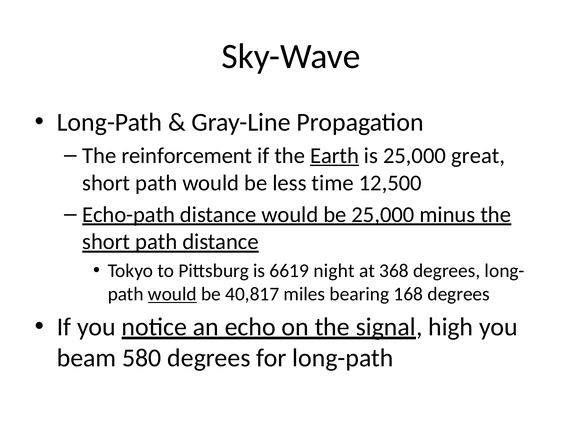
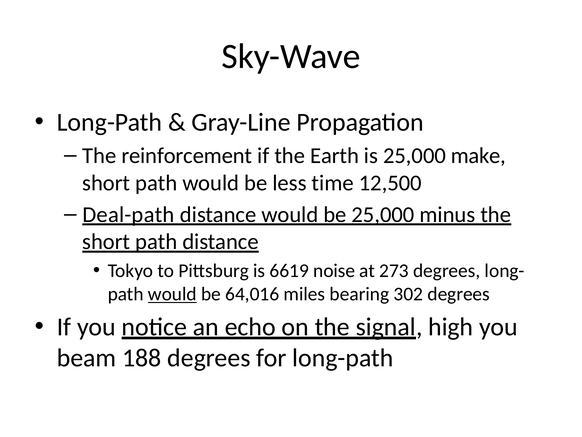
Earth underline: present -> none
great: great -> make
Echo-path: Echo-path -> Deal-path
night: night -> noise
368: 368 -> 273
40,817: 40,817 -> 64,016
168: 168 -> 302
580: 580 -> 188
